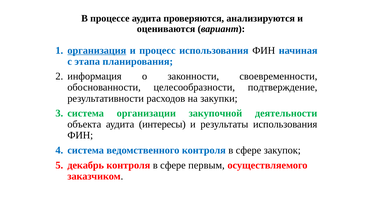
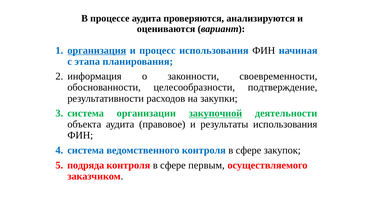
закупочной underline: none -> present
интересы: интересы -> правовое
декабрь: декабрь -> подряда
